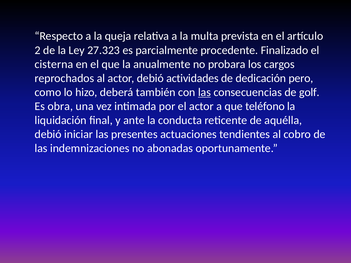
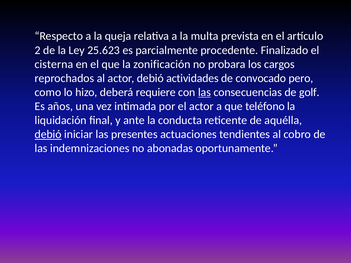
27.323: 27.323 -> 25.623
anualmente: anualmente -> zonificación
dedicación: dedicación -> convocado
también: también -> requiere
obra: obra -> años
debió at (48, 134) underline: none -> present
